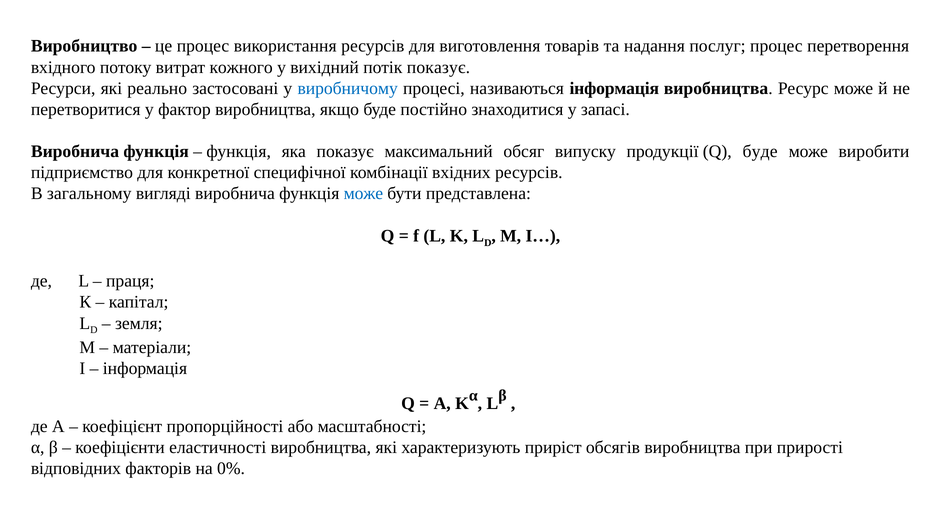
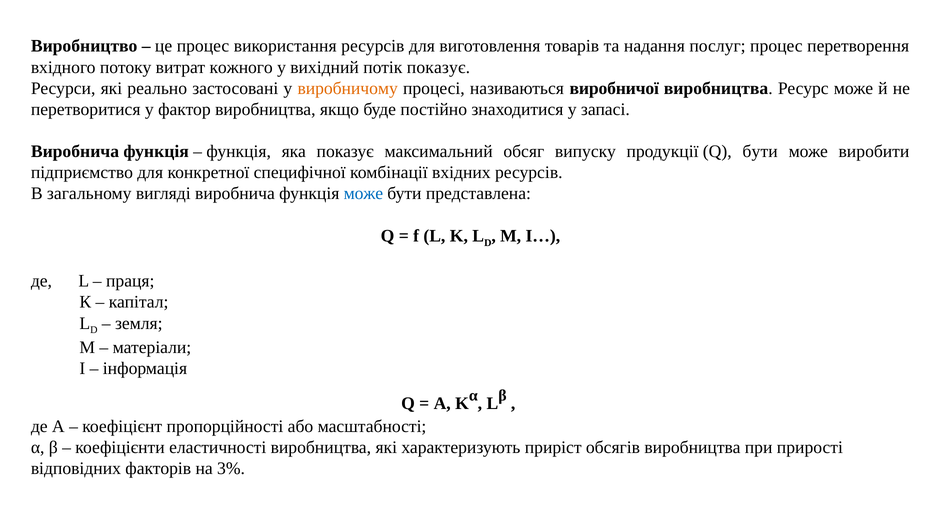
виробничому colour: blue -> orange
називаються інформація: інформація -> виробничої
Q буде: буде -> бути
0%: 0% -> 3%
